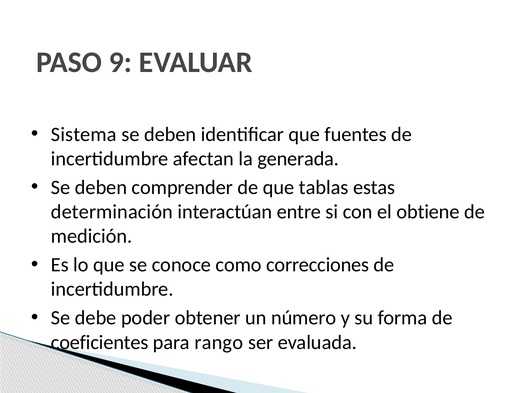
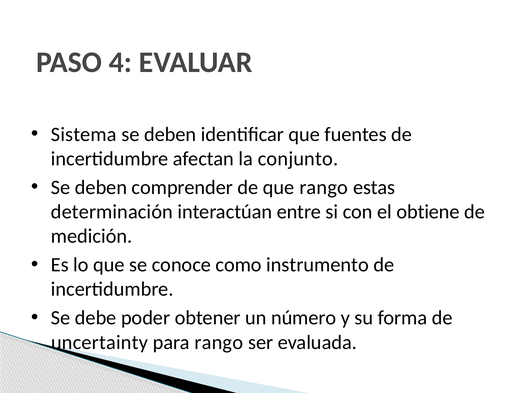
9: 9 -> 4
generada: generada -> conjunto
que tablas: tablas -> rango
correcciones: correcciones -> instrumento
coeficientes: coeficientes -> uncertainty
